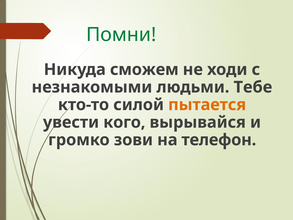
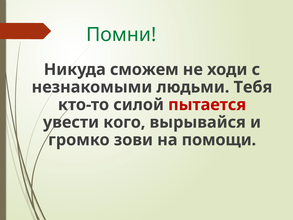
Тебе: Тебе -> Тебя
пытается colour: orange -> red
телефон: телефон -> помощи
